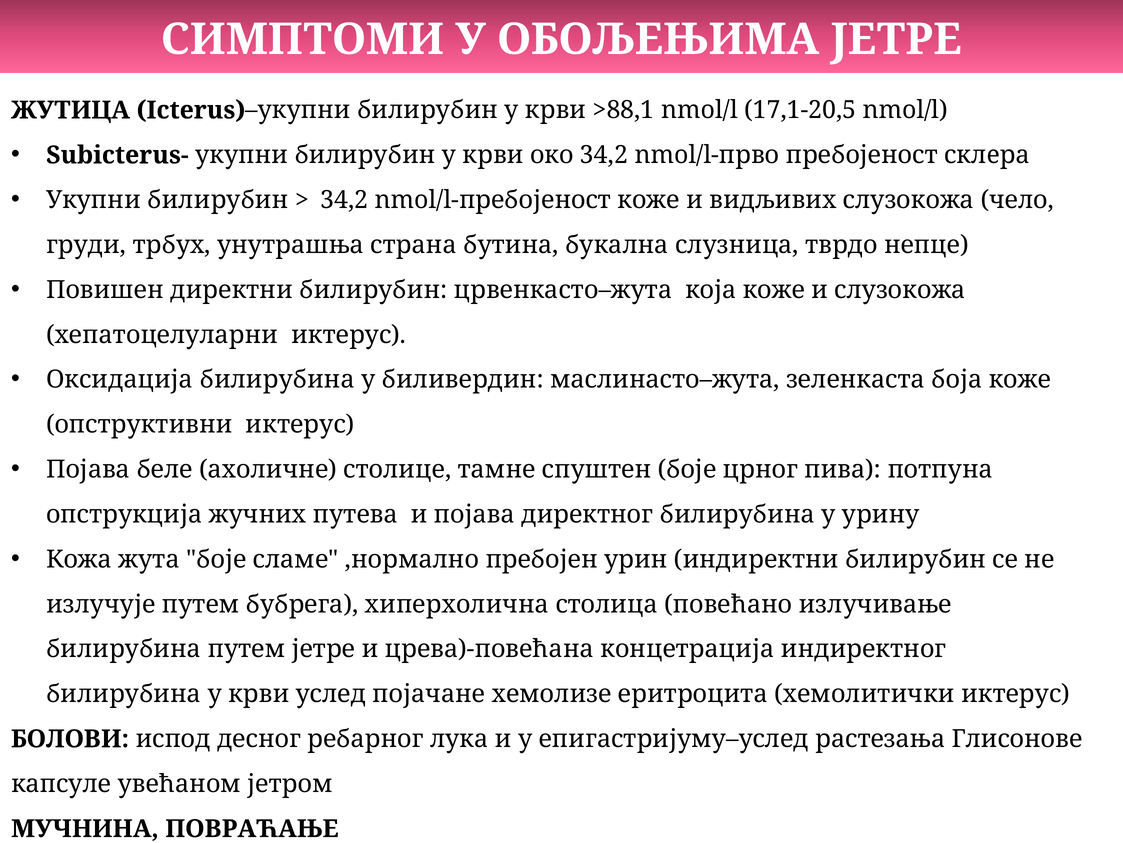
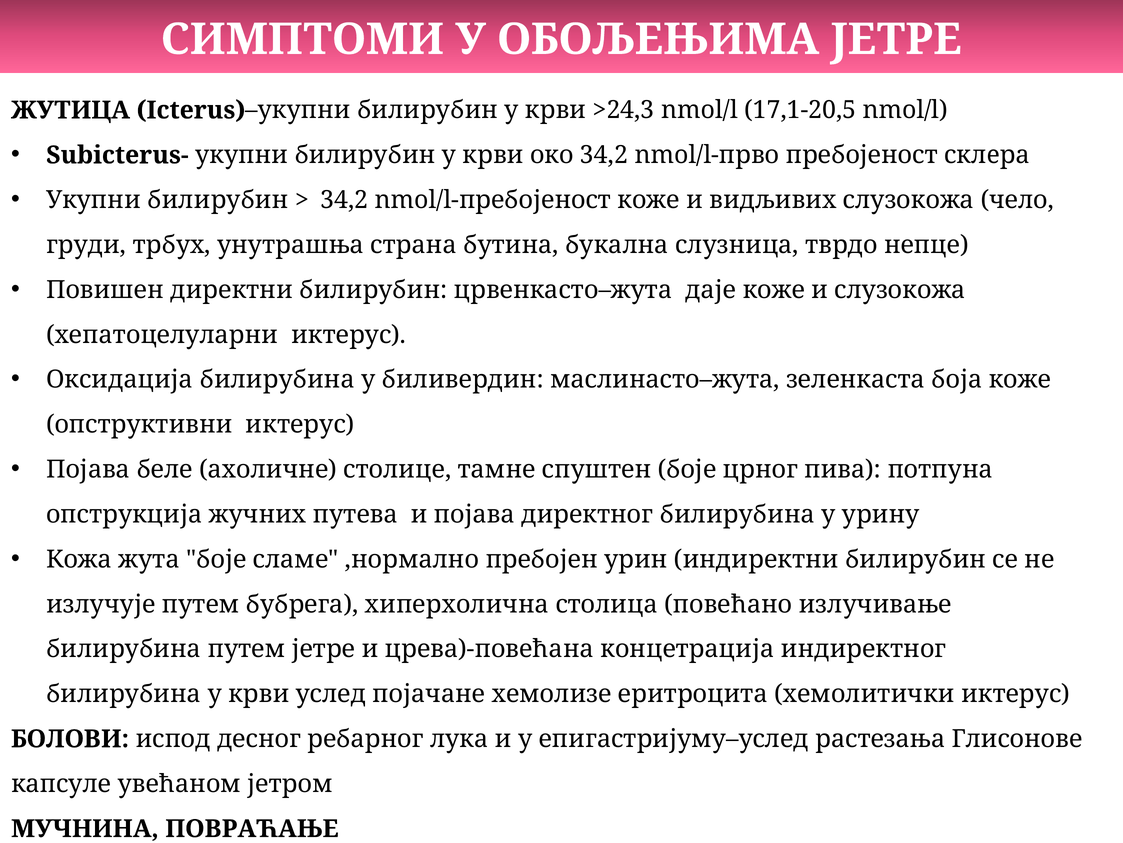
>88,1: >88,1 -> >24,3
која: која -> даје
